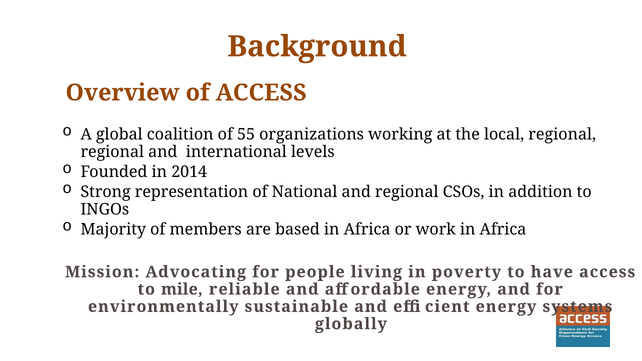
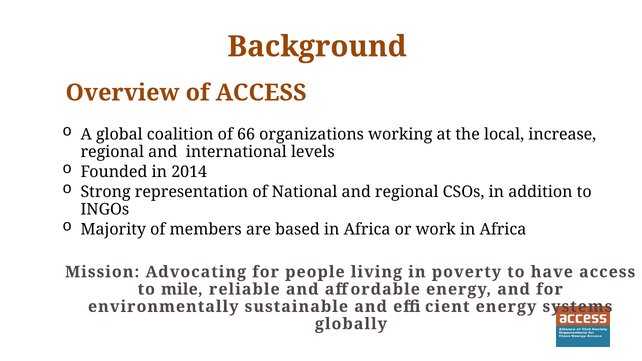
55: 55 -> 66
local regional: regional -> increase
